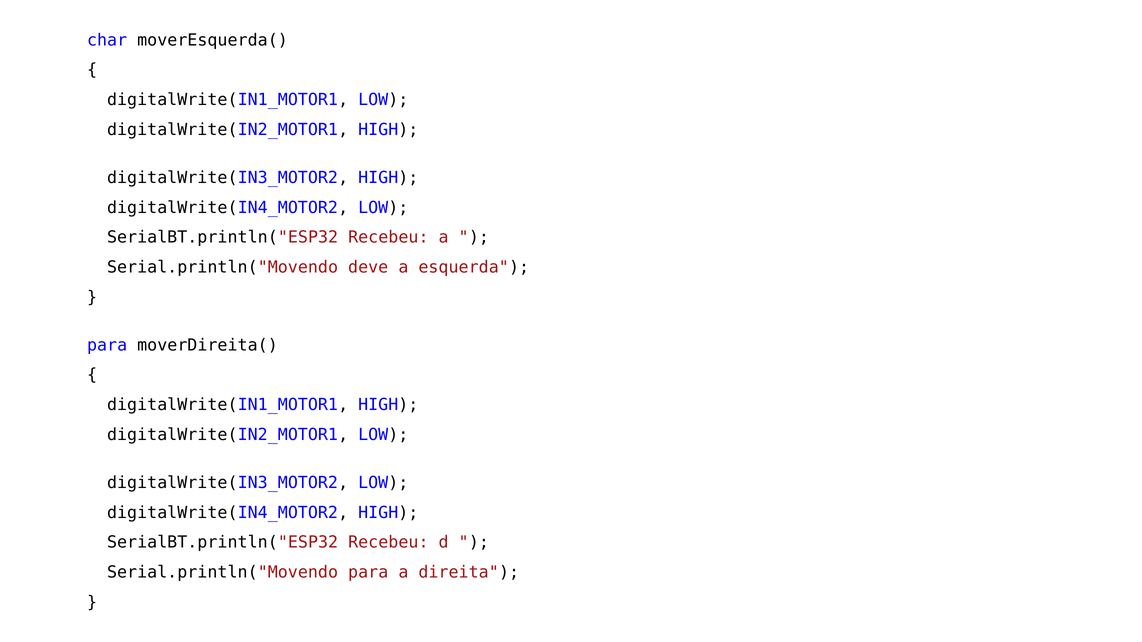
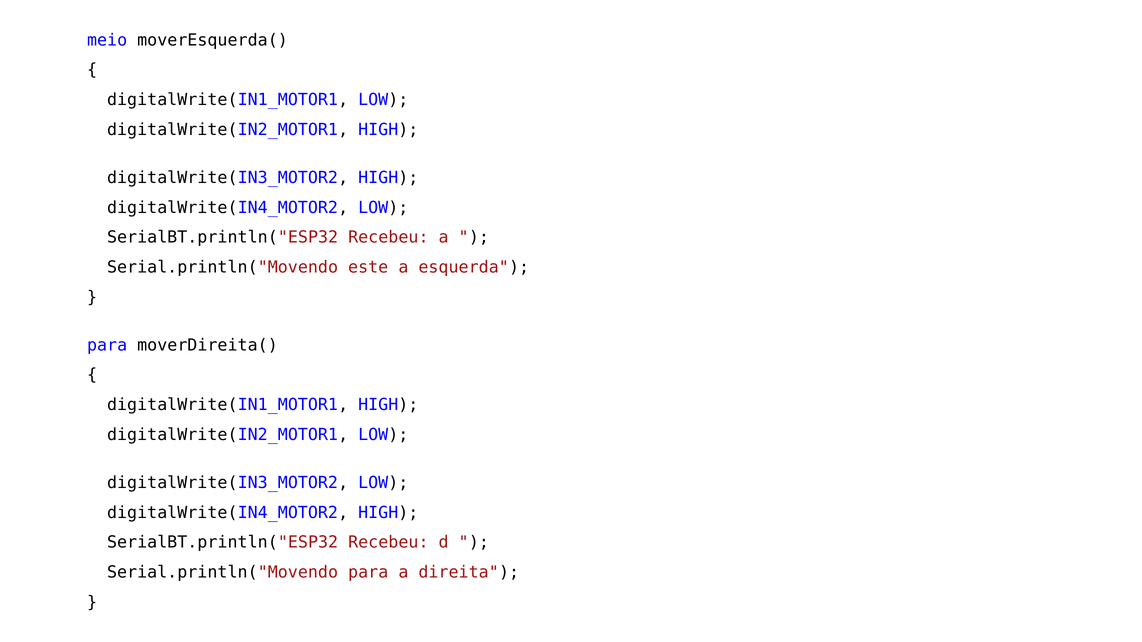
char: char -> meio
deve: deve -> este
